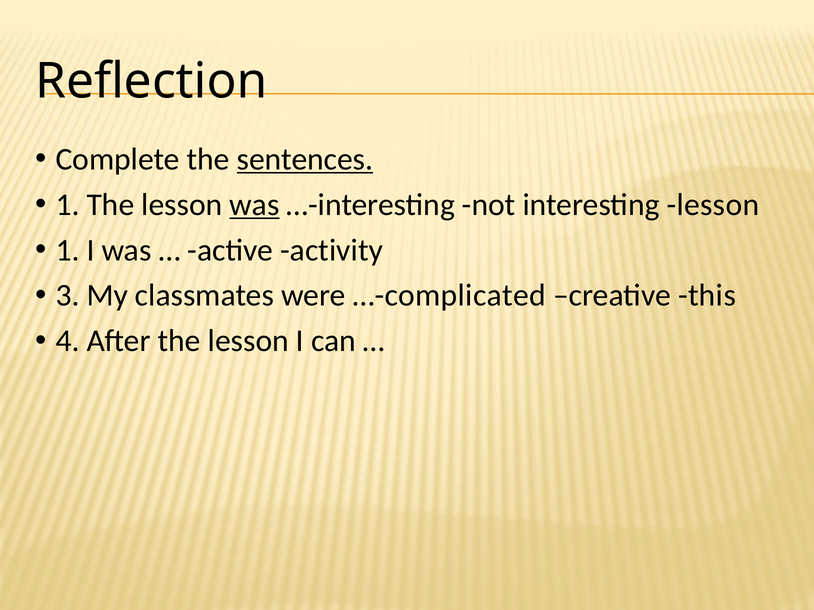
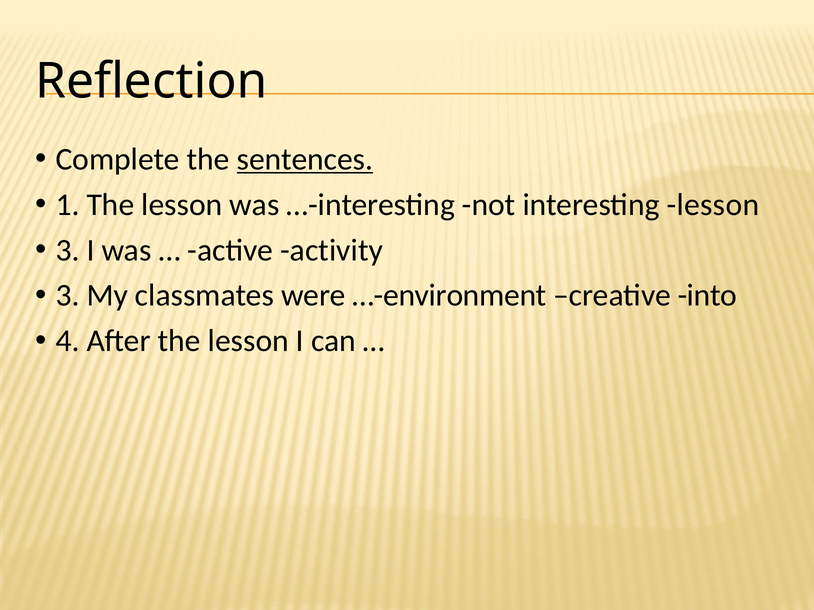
was at (254, 205) underline: present -> none
1 at (68, 250): 1 -> 3
…-complicated: …-complicated -> …-environment
this: this -> into
